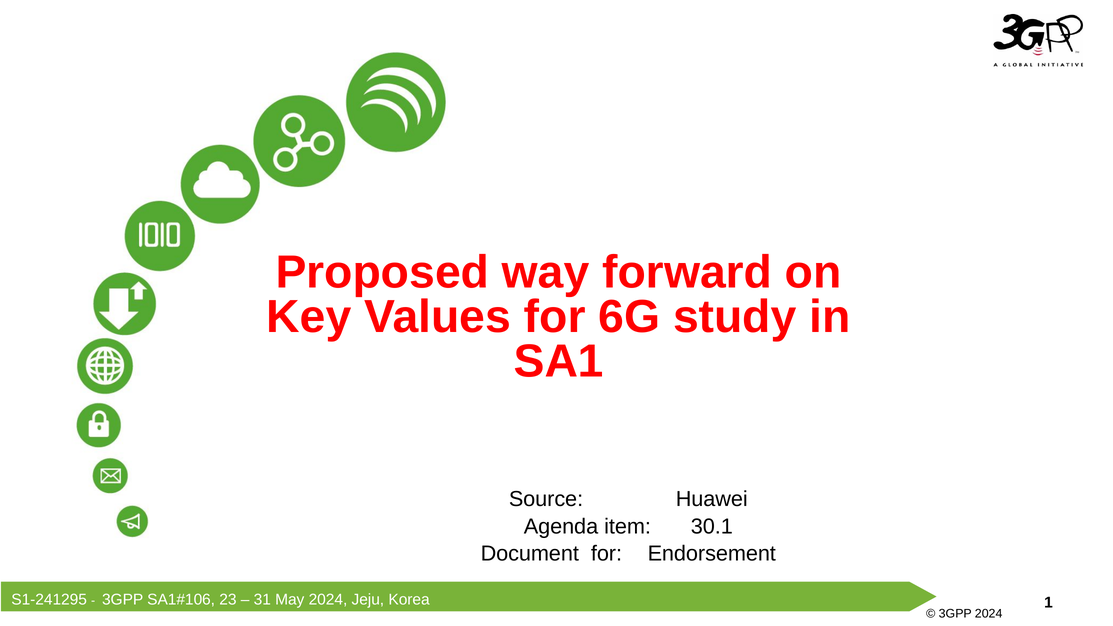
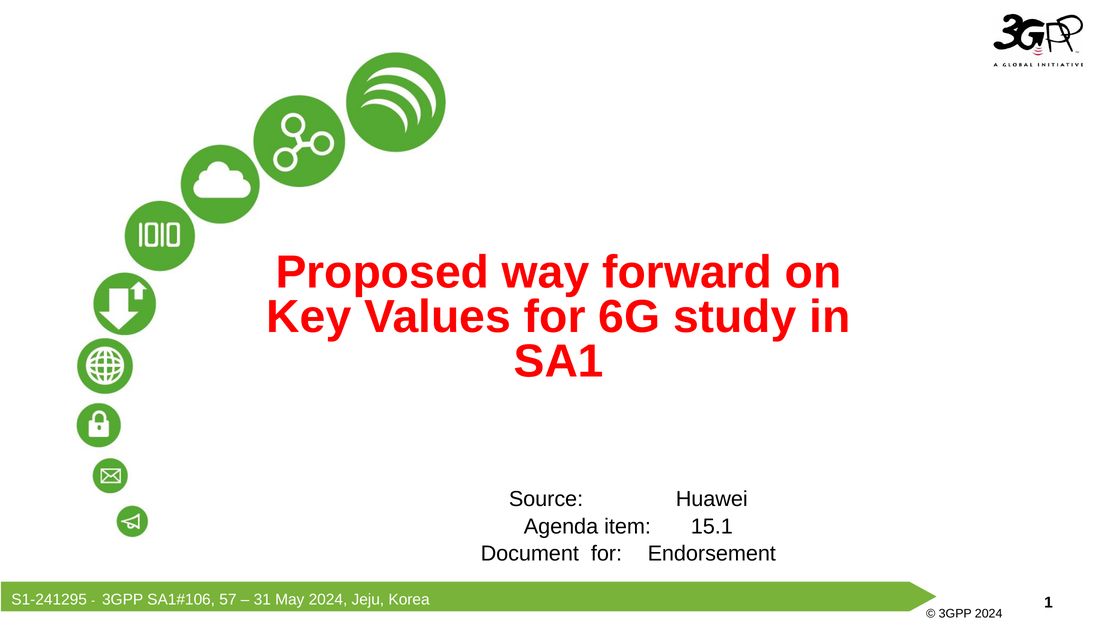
30.1: 30.1 -> 15.1
23: 23 -> 57
